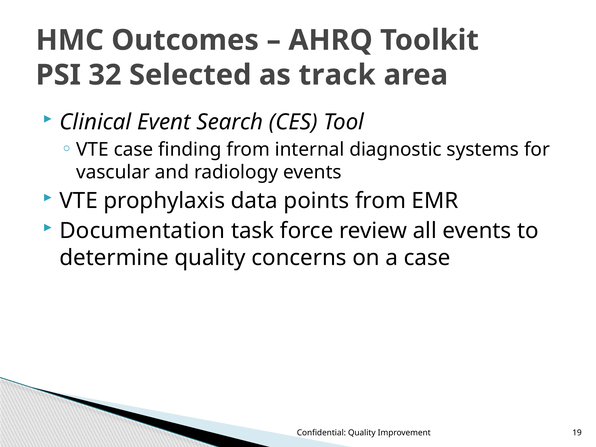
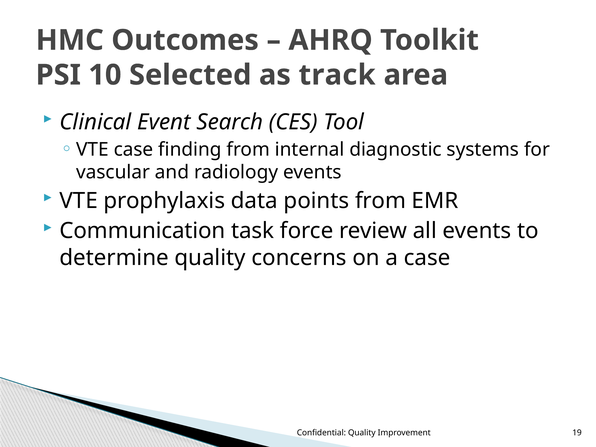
32: 32 -> 10
Documentation: Documentation -> Communication
